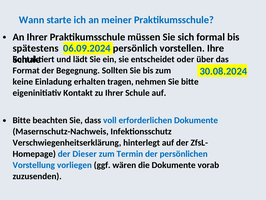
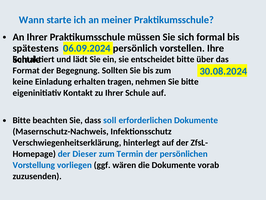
entscheidet oder: oder -> bitte
voll: voll -> soll
